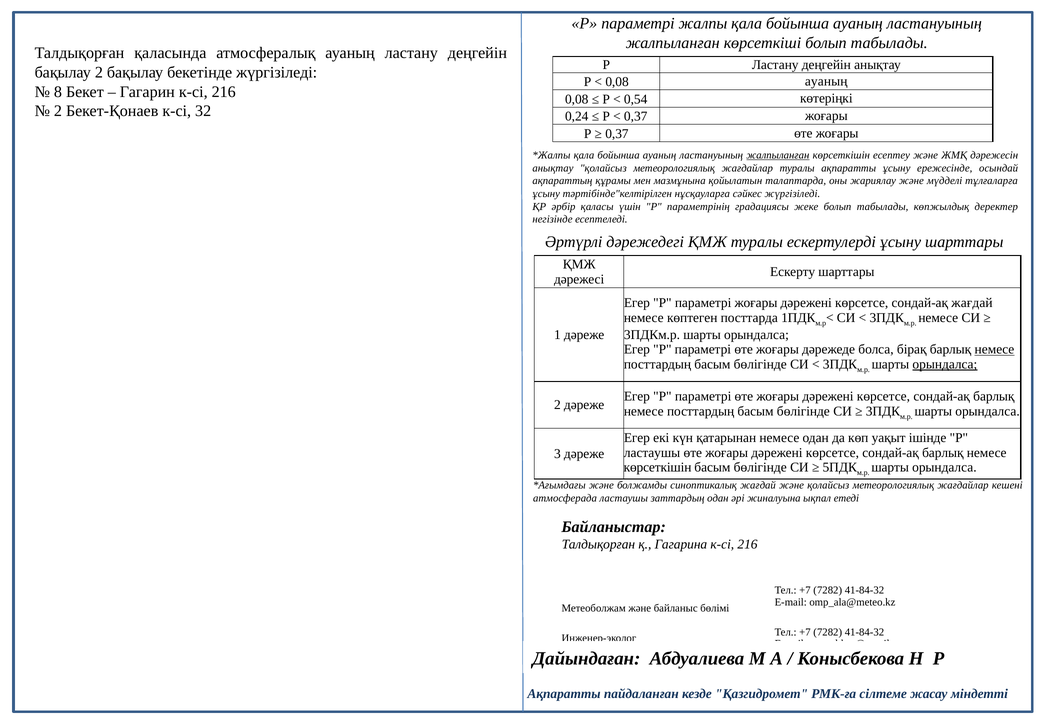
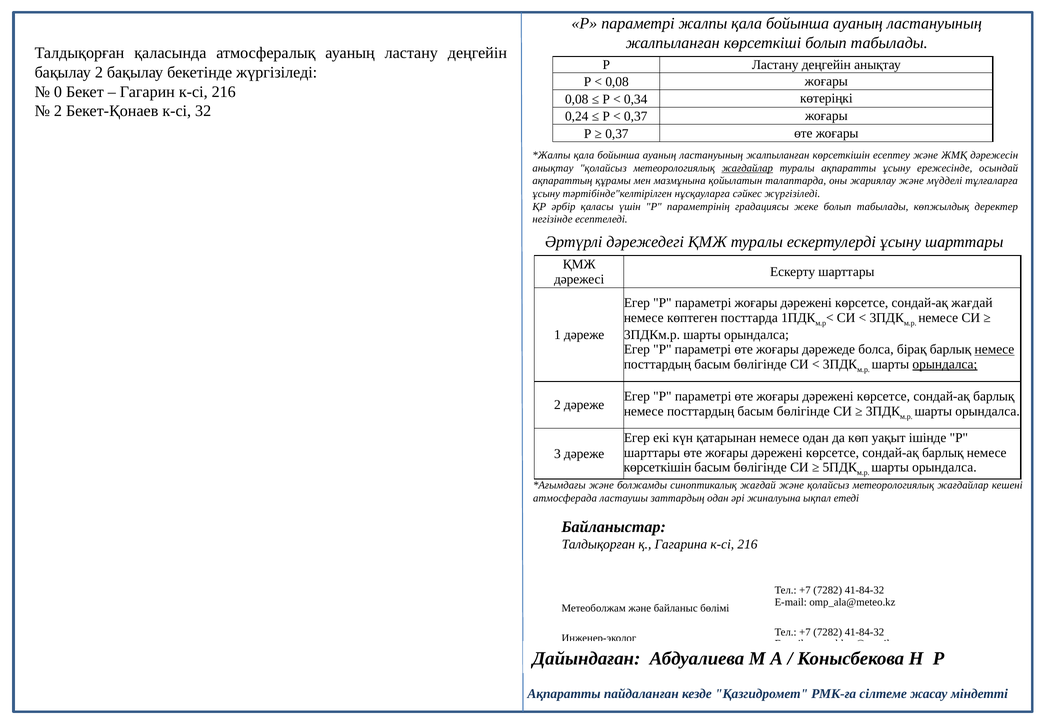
0,08 ауаның: ауаның -> жоғары
8: 8 -> 0
0,54: 0,54 -> 0,34
жалпыланған at (778, 155) underline: present -> none
жағдайлар at (747, 168) underline: none -> present
ластаушы at (652, 453): ластаушы -> шарттары
